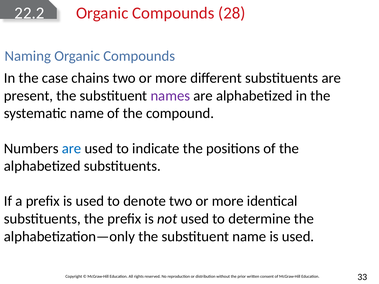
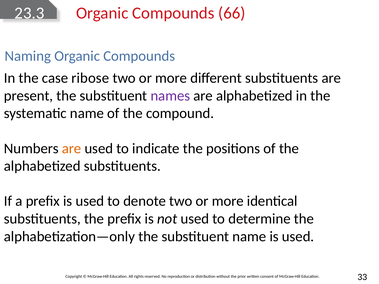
22.2: 22.2 -> 23.3
28: 28 -> 66
chains: chains -> ribose
are at (72, 149) colour: blue -> orange
